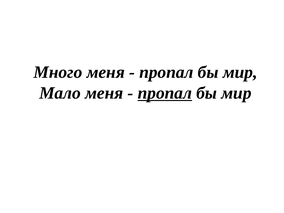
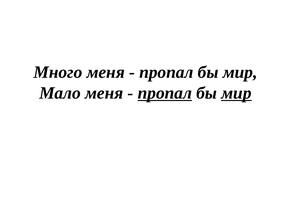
мир at (236, 93) underline: none -> present
